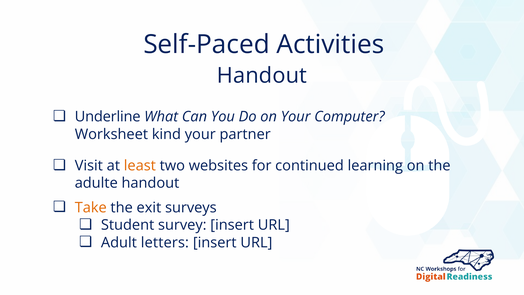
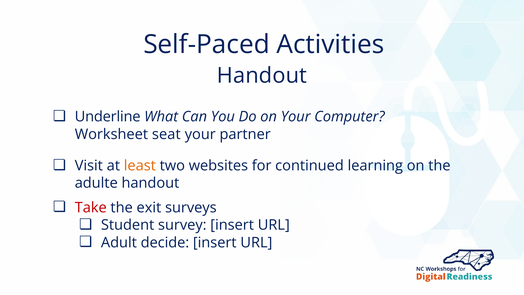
kind: kind -> seat
Take colour: orange -> red
letters: letters -> decide
